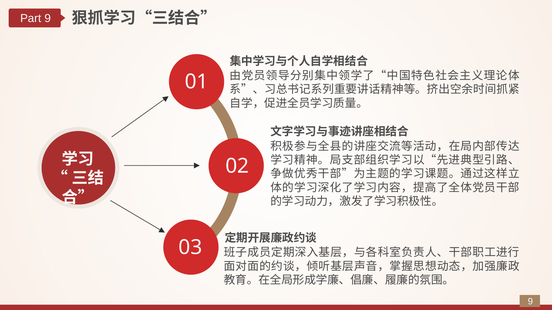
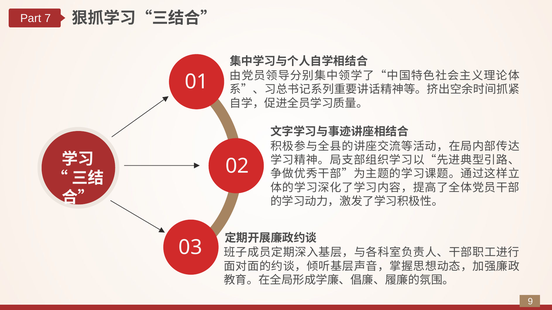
Part 9: 9 -> 7
